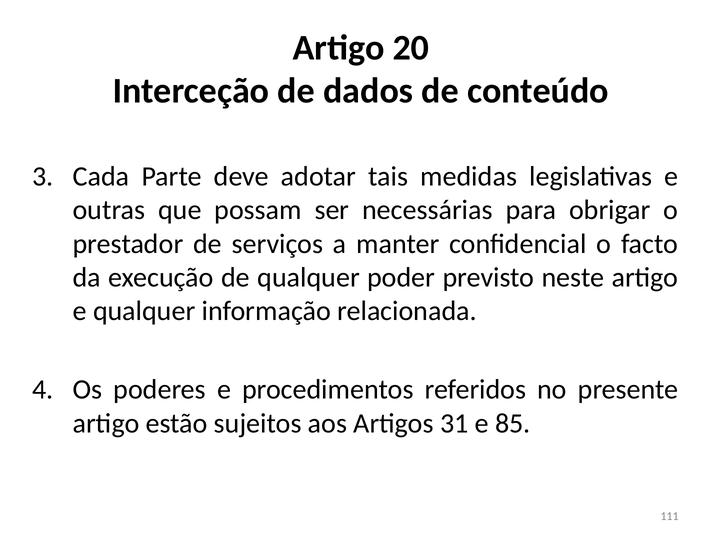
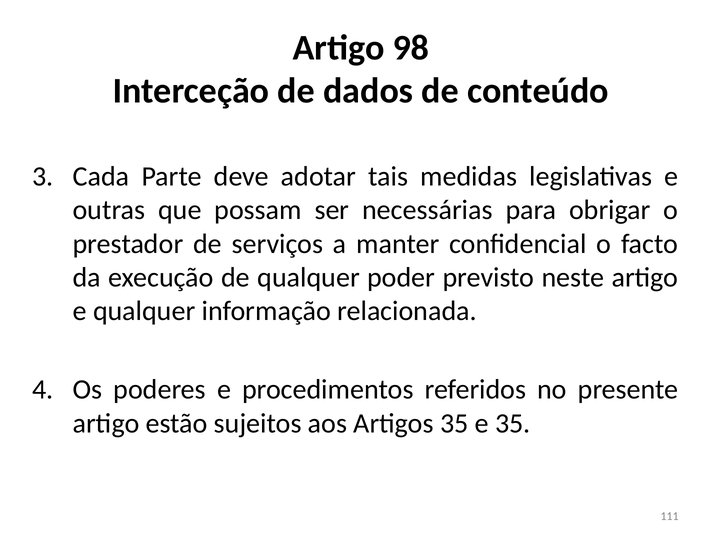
20: 20 -> 98
Artigos 31: 31 -> 35
e 85: 85 -> 35
